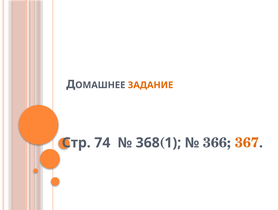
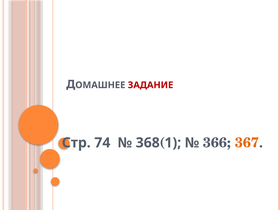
ЗАДАНИЕ colour: orange -> red
